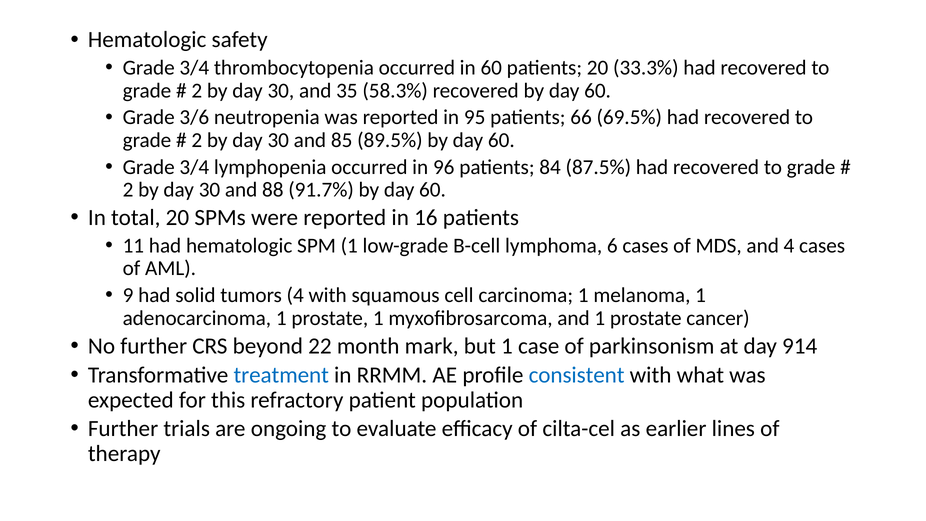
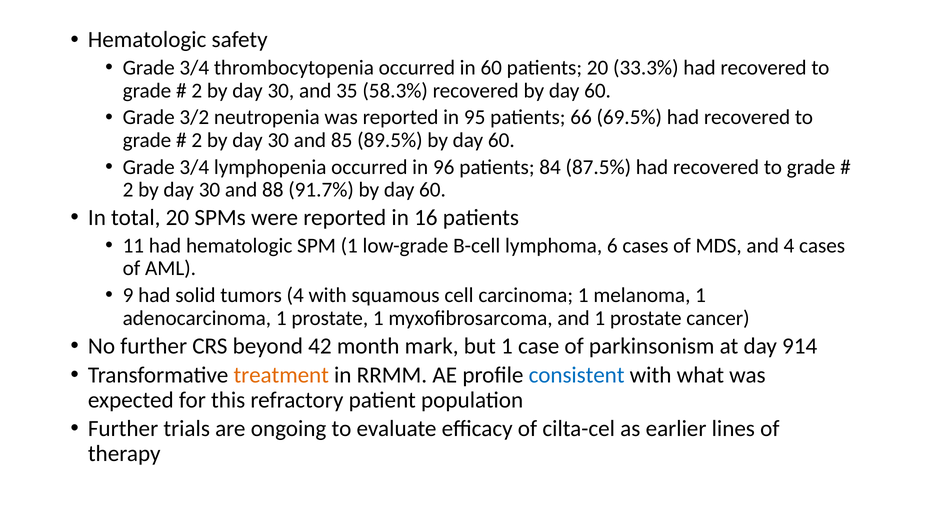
3/6: 3/6 -> 3/2
22: 22 -> 42
treatment colour: blue -> orange
